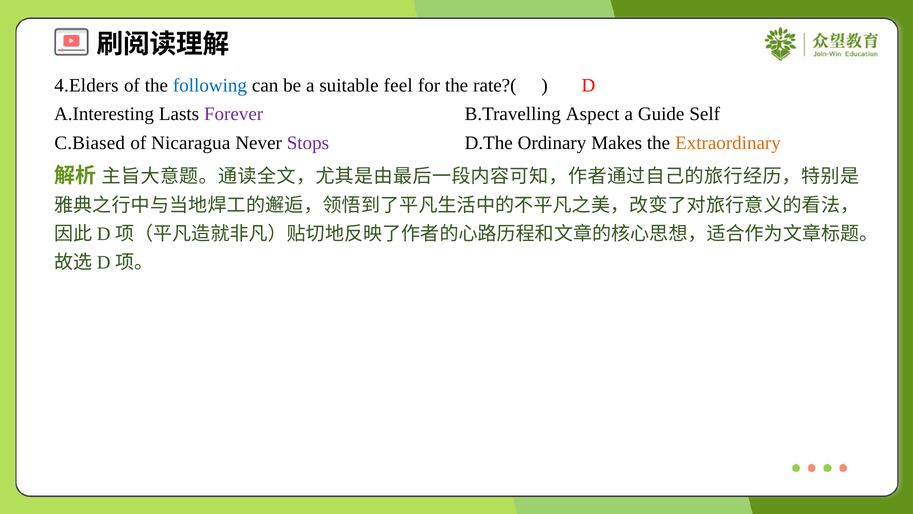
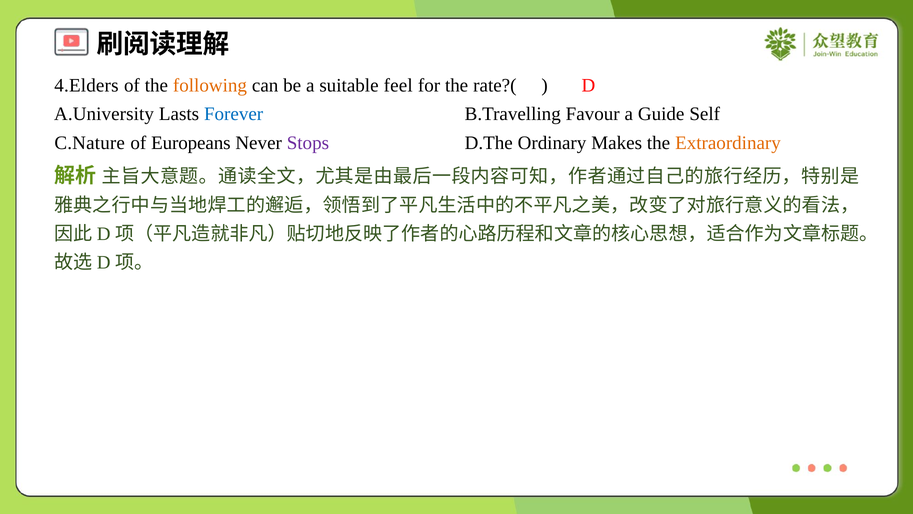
following colour: blue -> orange
A.Interesting: A.Interesting -> A.University
Forever colour: purple -> blue
Aspect: Aspect -> Favour
C.Biased: C.Biased -> C.Nature
Nicaragua: Nicaragua -> Europeans
